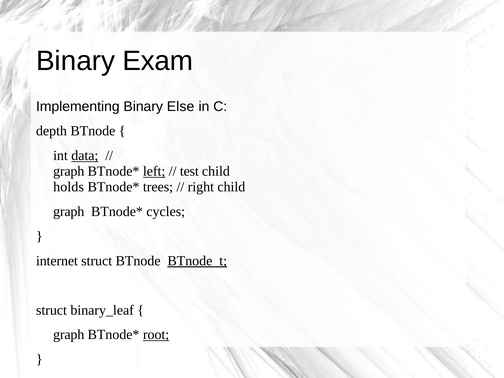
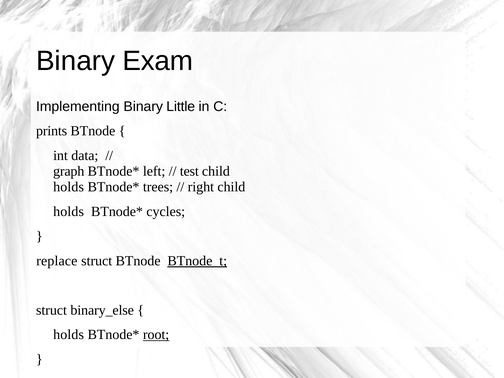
Else: Else -> Little
depth: depth -> prints
data underline: present -> none
left underline: present -> none
graph at (69, 211): graph -> holds
internet: internet -> replace
binary_leaf: binary_leaf -> binary_else
graph at (69, 335): graph -> holds
